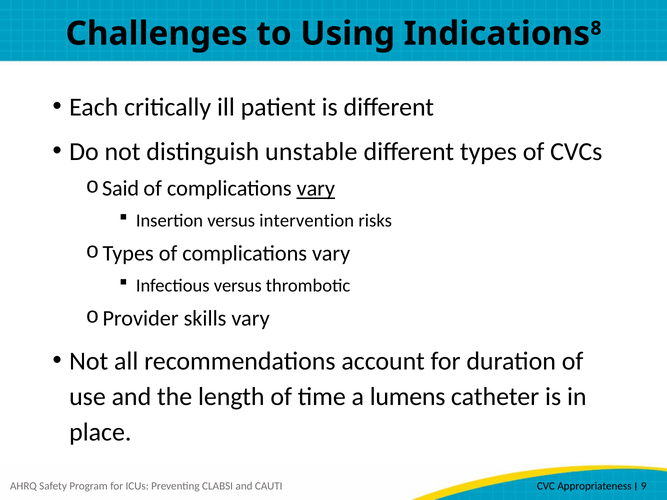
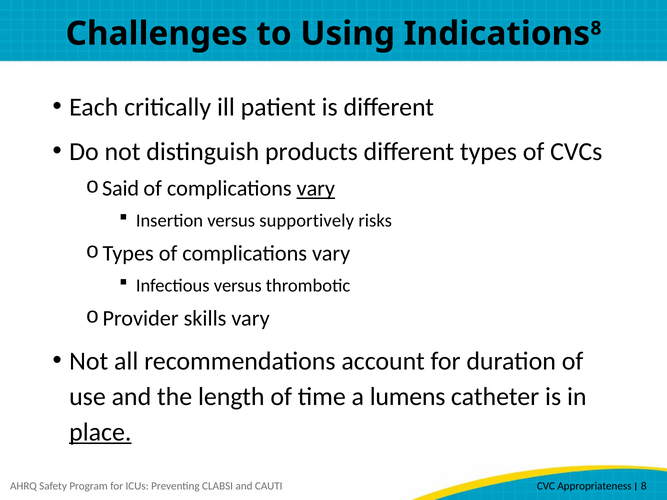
unstable: unstable -> products
intervention: intervention -> supportively
place underline: none -> present
9 at (644, 486): 9 -> 8
